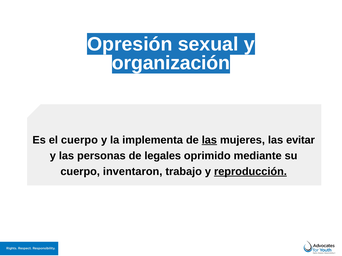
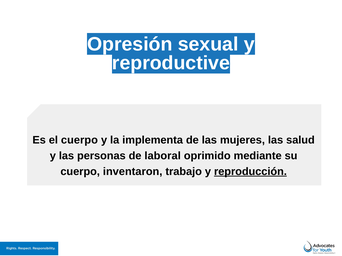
organización: organización -> reproductive
las at (209, 140) underline: present -> none
evitar: evitar -> salud
legales: legales -> laboral
